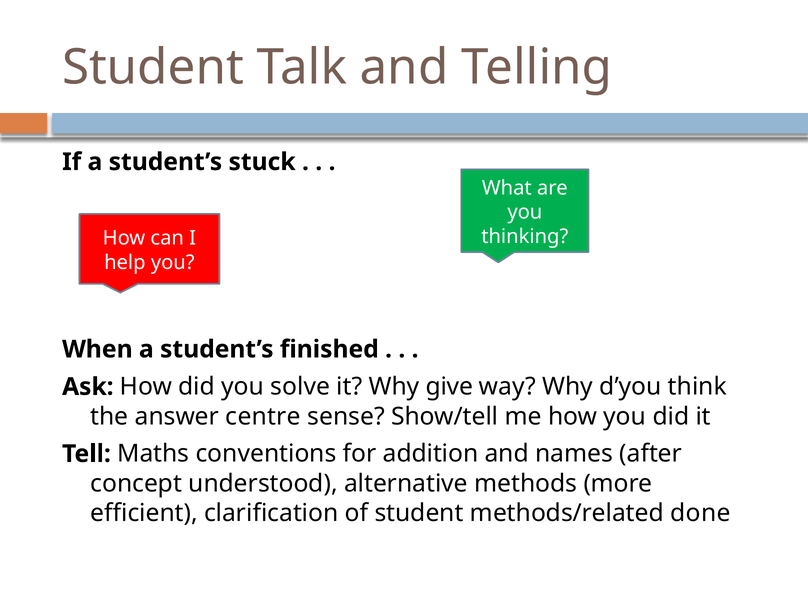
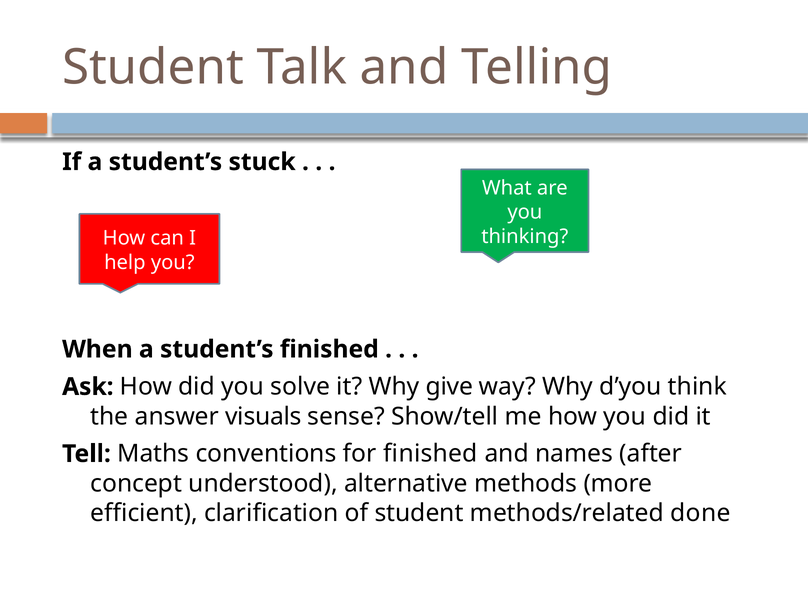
centre: centre -> visuals
for addition: addition -> finished
